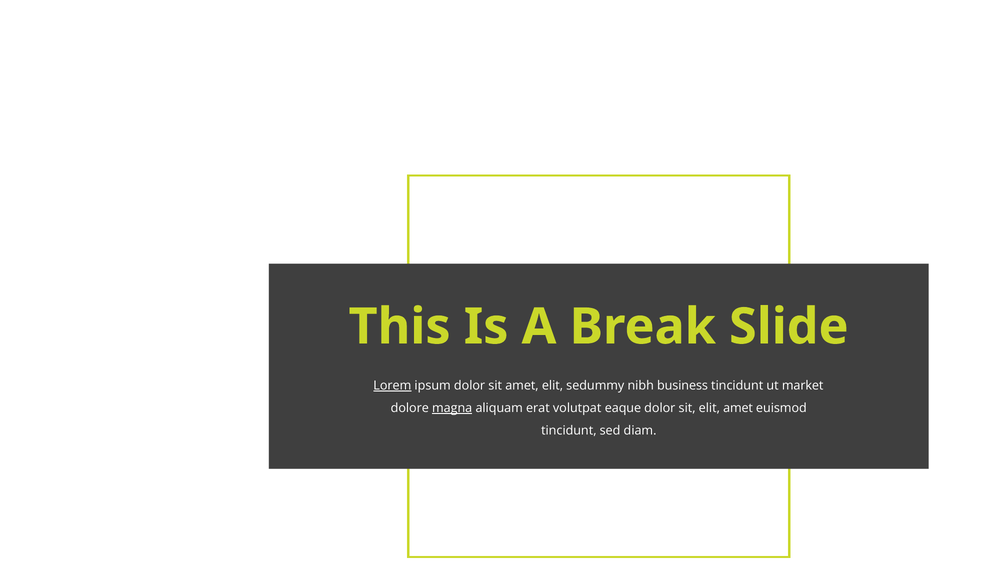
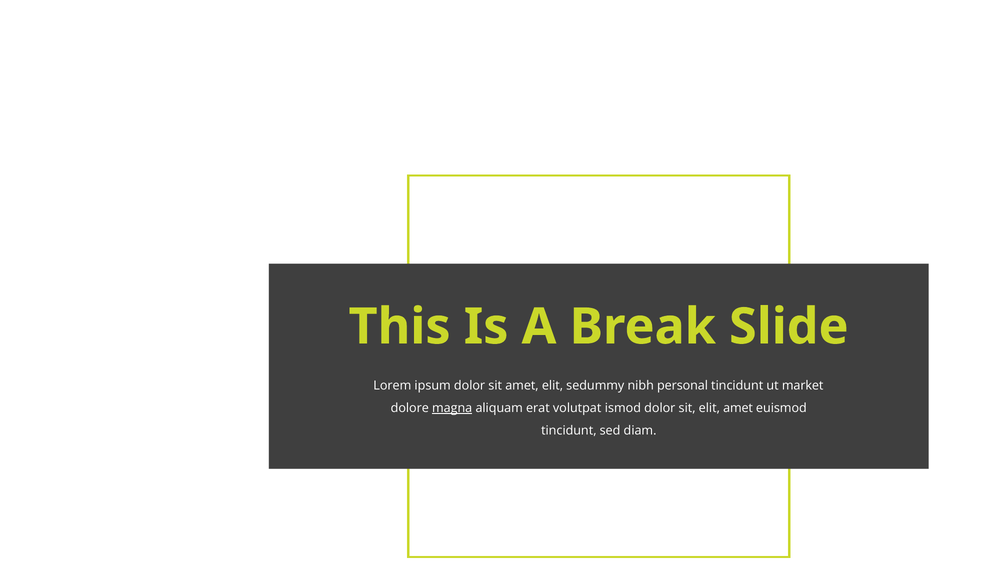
Lorem underline: present -> none
business: business -> personal
eaque: eaque -> ismod
